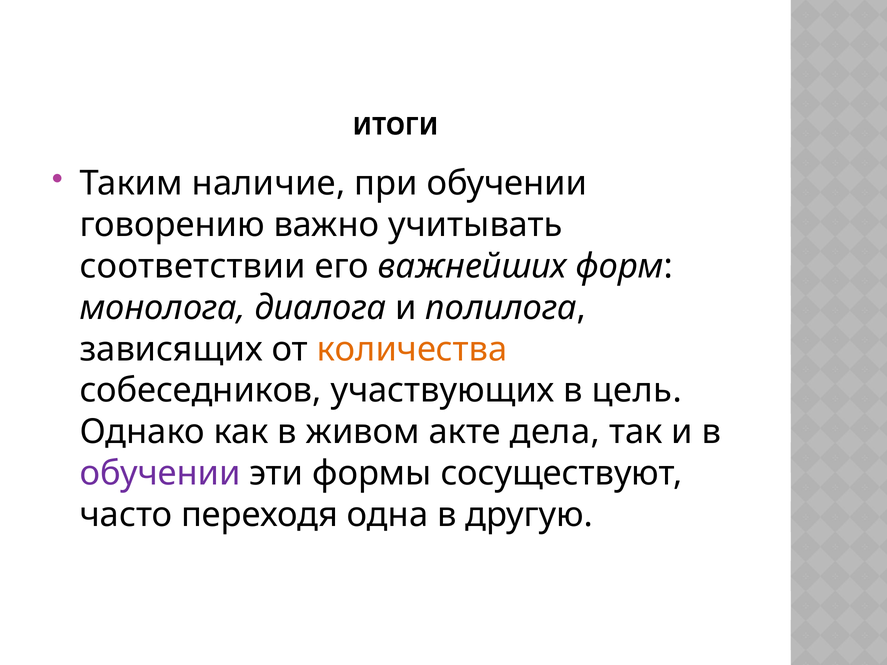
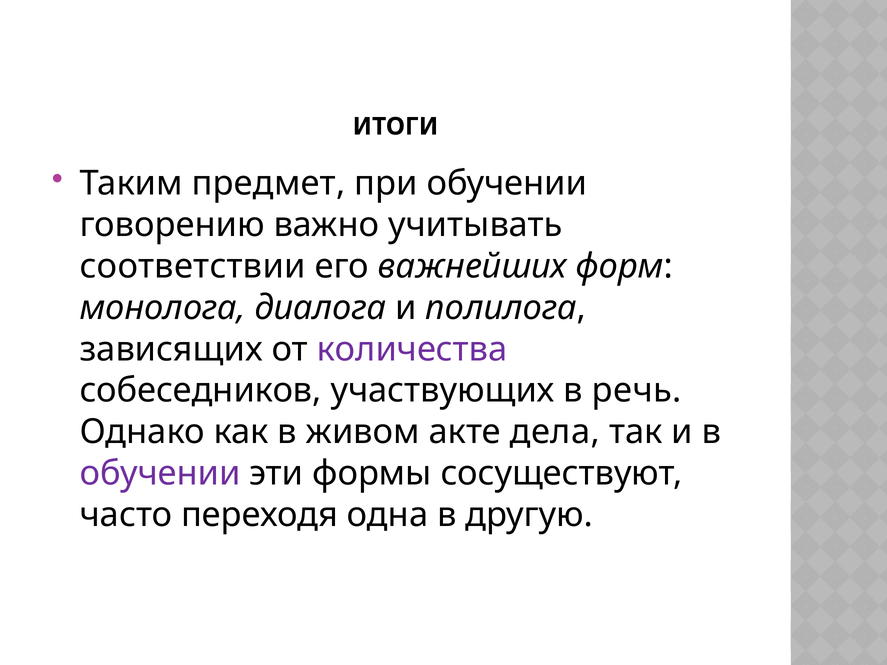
наличие: наличие -> предмет
количества colour: orange -> purple
цель: цель -> речь
